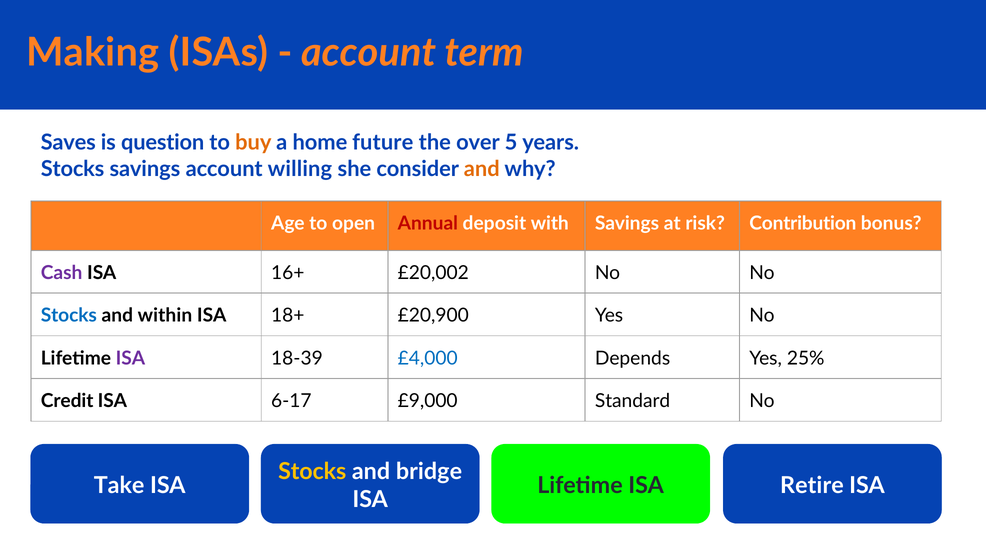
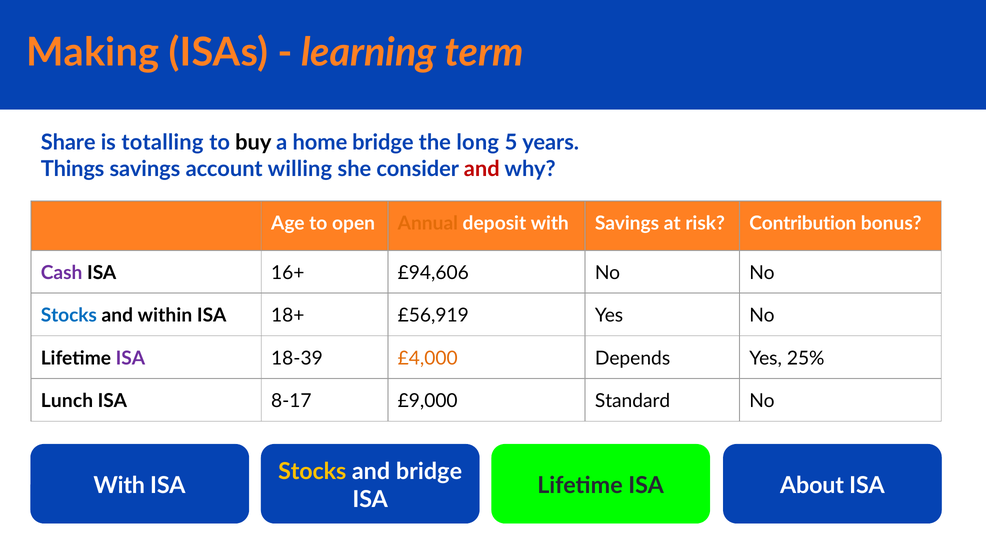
account at (369, 53): account -> learning
Saves: Saves -> Share
question: question -> totalling
buy colour: orange -> black
home future: future -> bridge
over: over -> long
Stocks at (73, 169): Stocks -> Things
and at (482, 169) colour: orange -> red
Annual colour: red -> orange
£20,002: £20,002 -> £94,606
£20,900: £20,900 -> £56,919
£4,000 colour: blue -> orange
Credit at (67, 401): Credit -> Lunch
6-17: 6-17 -> 8-17
Take at (119, 485): Take -> With
Retire: Retire -> About
